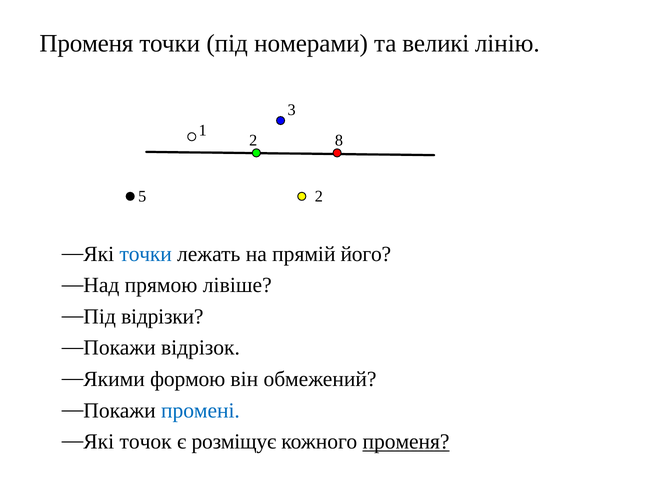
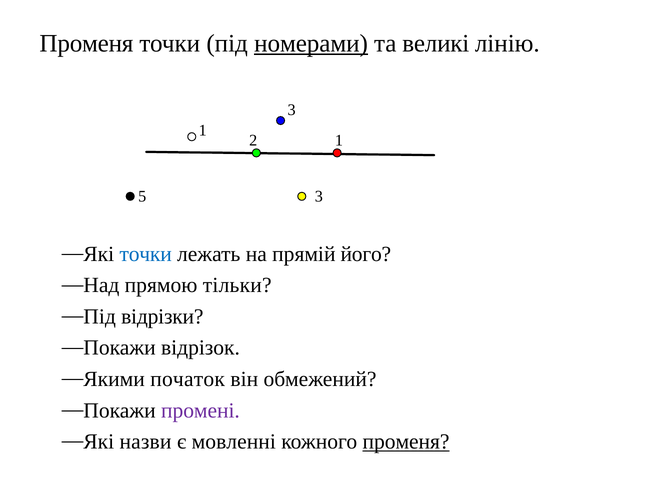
номерами underline: none -> present
2 8: 8 -> 1
5 2: 2 -> 3
лівіше: лівіше -> тільки
формою: формою -> початок
промені colour: blue -> purple
точок: точок -> назви
розміщує: розміщує -> мовленні
